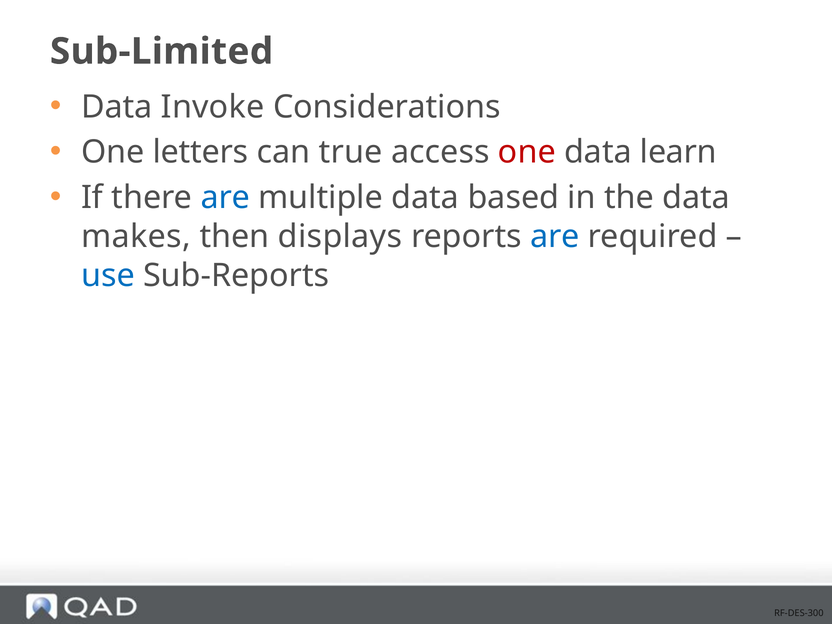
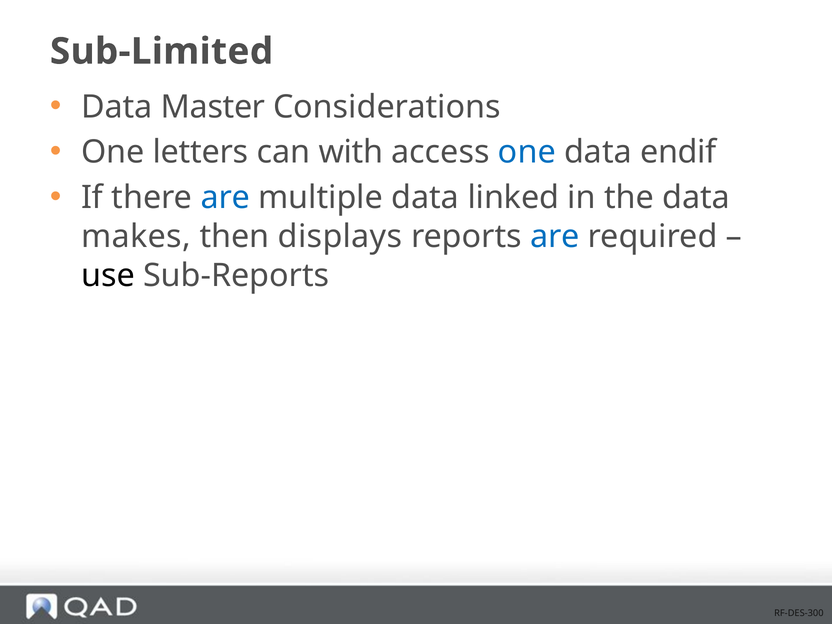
Invoke: Invoke -> Master
true: true -> with
one at (527, 152) colour: red -> blue
learn: learn -> endif
based: based -> linked
use colour: blue -> black
